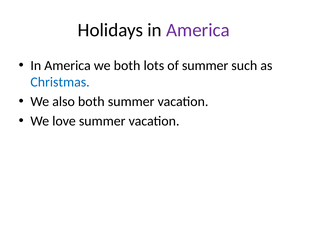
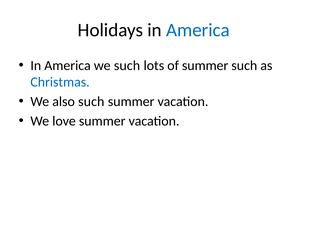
America at (198, 30) colour: purple -> blue
we both: both -> such
also both: both -> such
